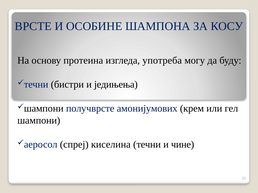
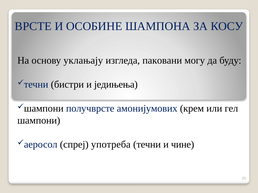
протеина: протеина -> уклањају
употреба: употреба -> паковани
киселина: киселина -> употреба
